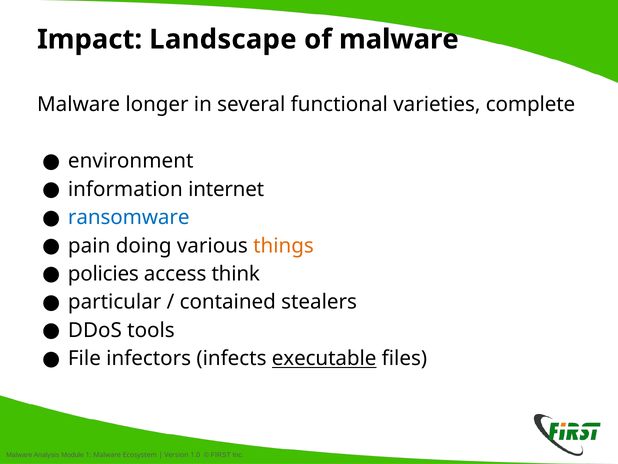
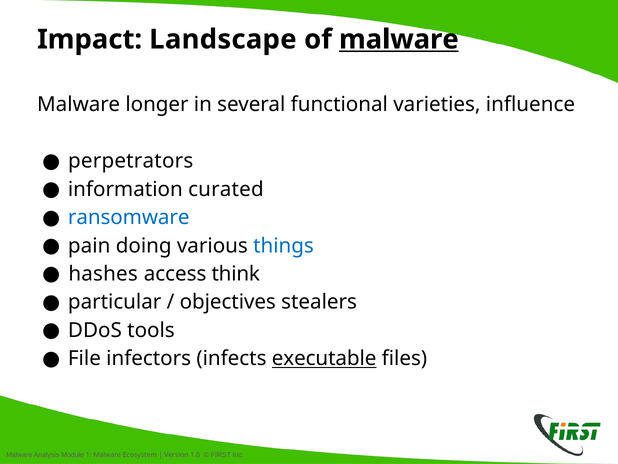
malware at (399, 39) underline: none -> present
complete: complete -> influence
environment: environment -> perpetrators
internet: internet -> curated
things colour: orange -> blue
policies: policies -> hashes
contained: contained -> objectives
